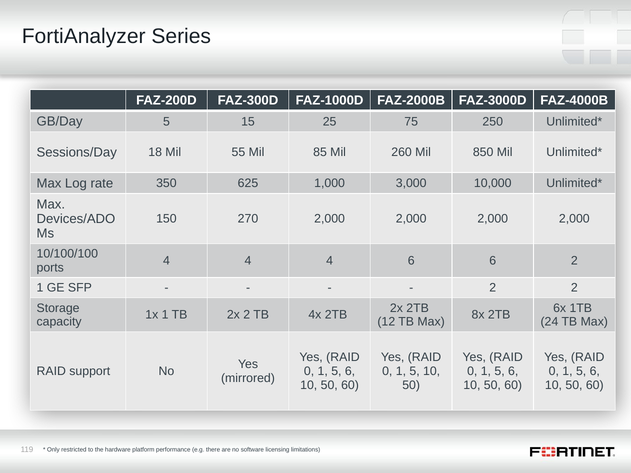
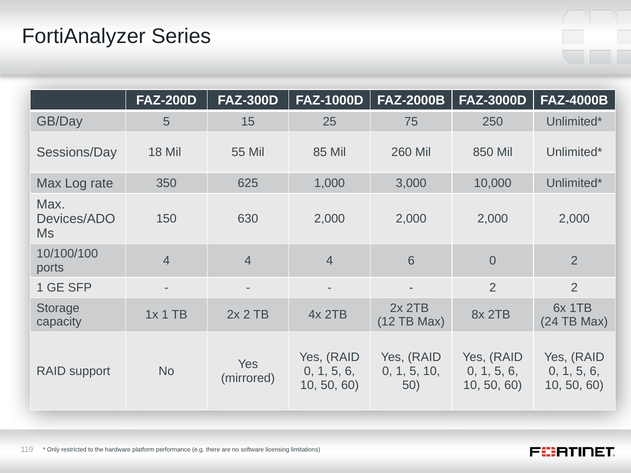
270: 270 -> 630
6 6: 6 -> 0
